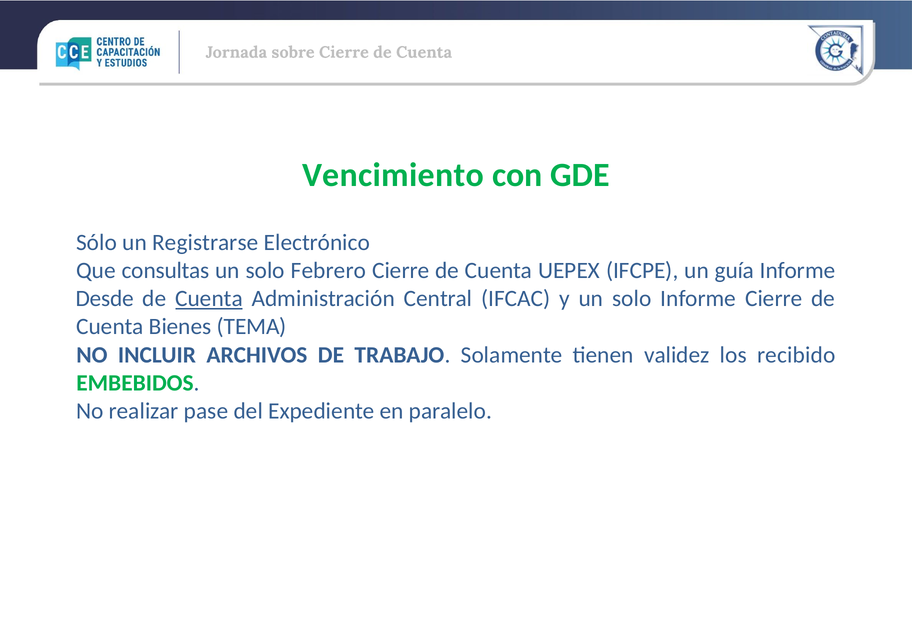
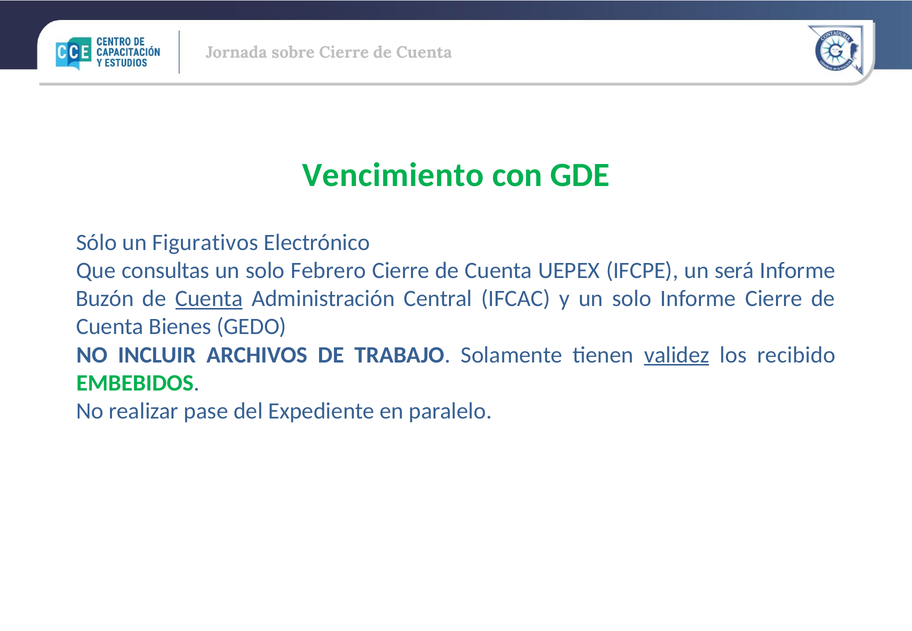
Registrarse: Registrarse -> Figurativos
guía: guía -> será
Desde: Desde -> Buzón
TEMA: TEMA -> GEDO
validez underline: none -> present
